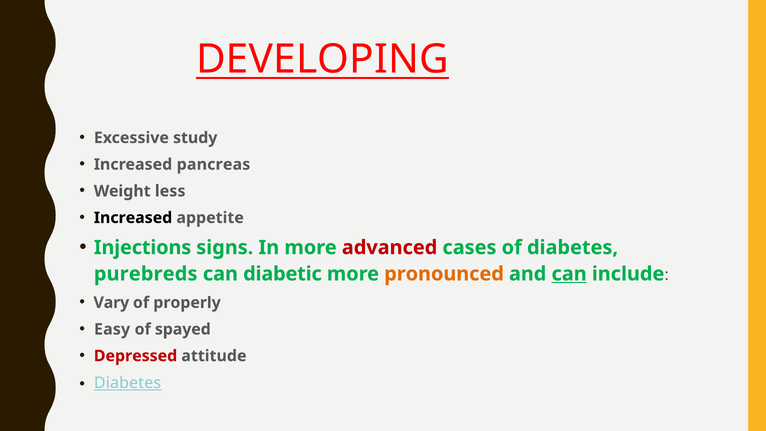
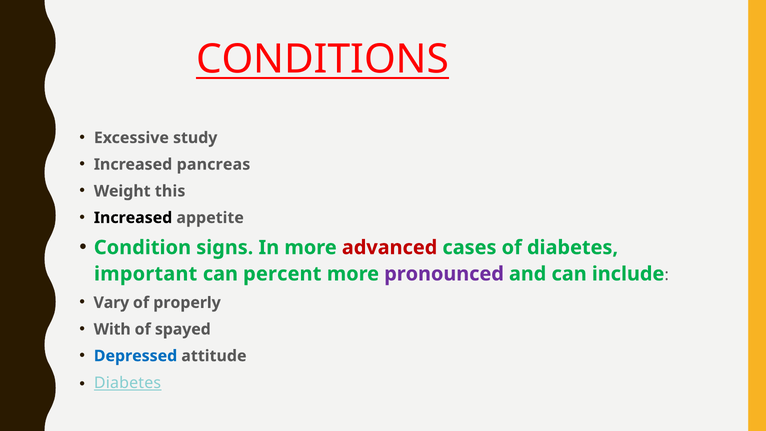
DEVELOPING: DEVELOPING -> CONDITIONS
less: less -> this
Injections: Injections -> Condition
purebreds: purebreds -> important
diabetic: diabetic -> percent
pronounced colour: orange -> purple
can at (569, 274) underline: present -> none
Easy: Easy -> With
Depressed colour: red -> blue
